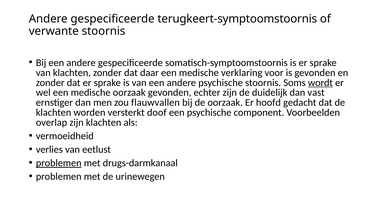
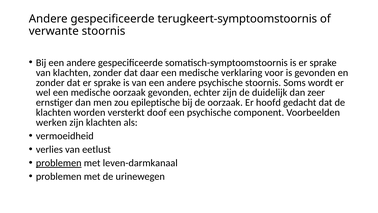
wordt underline: present -> none
vast: vast -> zeer
flauwvallen: flauwvallen -> epileptische
overlap: overlap -> werken
drugs-darmkanaal: drugs-darmkanaal -> leven-darmkanaal
